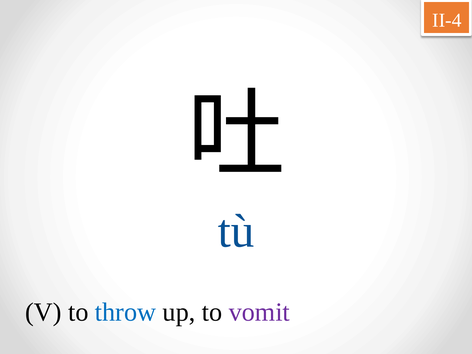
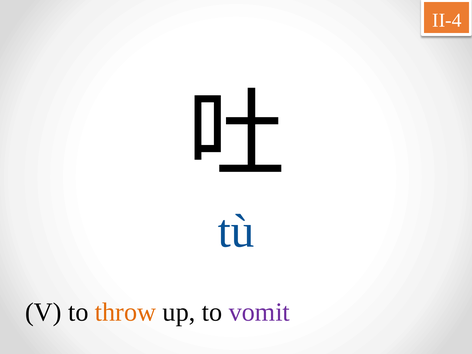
throw colour: blue -> orange
